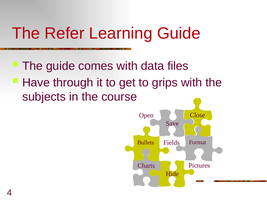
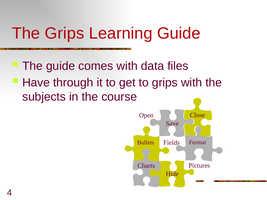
The Refer: Refer -> Grips
